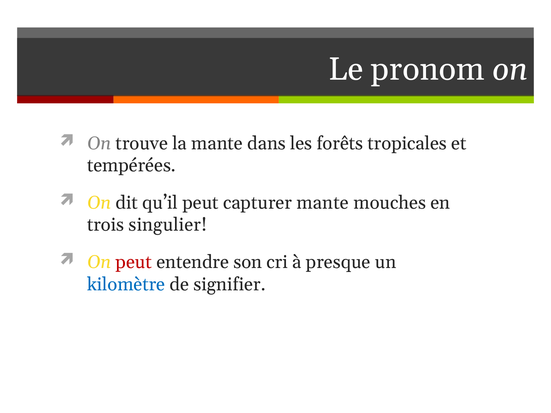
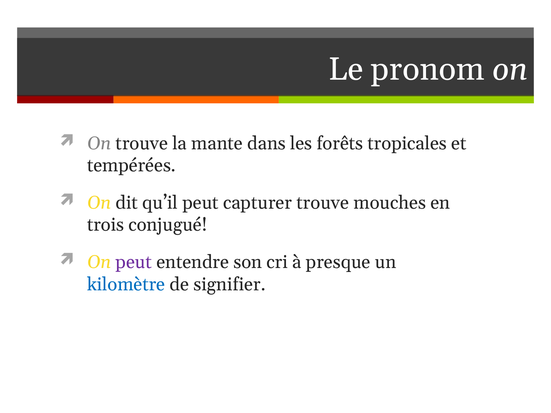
capturer mante: mante -> trouve
singulier: singulier -> conjugué
peut at (134, 262) colour: red -> purple
